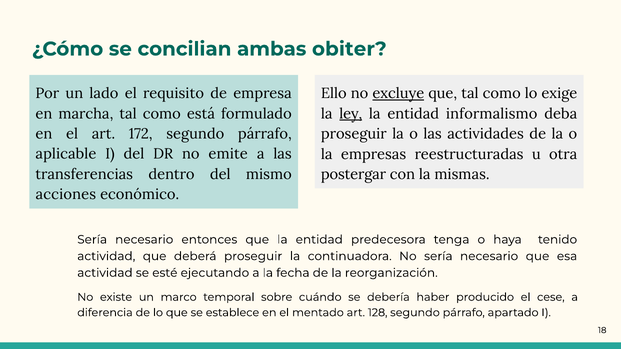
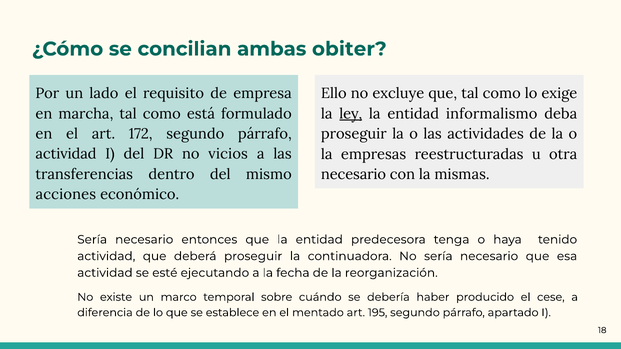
excluye underline: present -> none
aplicable at (66, 154): aplicable -> actividad
emite: emite -> vicios
postergar at (354, 175): postergar -> necesario
128: 128 -> 195
